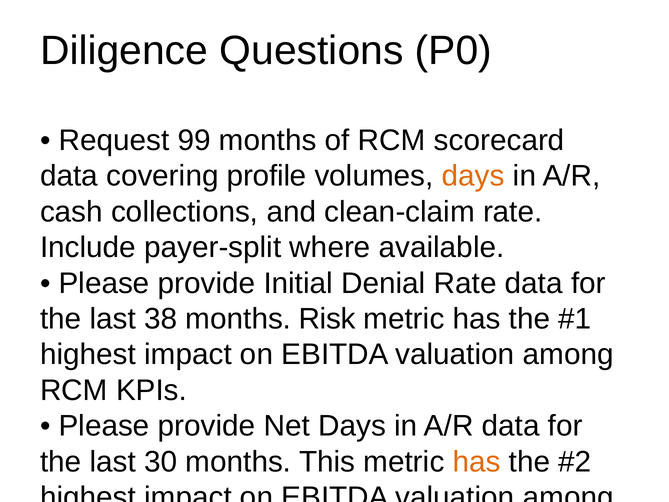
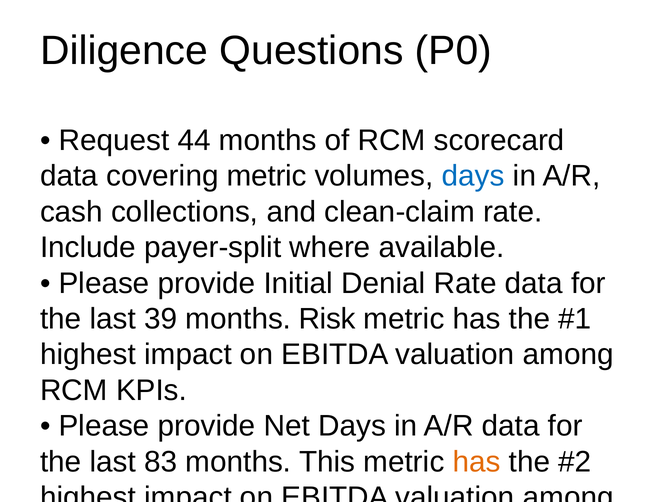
99: 99 -> 44
covering profile: profile -> metric
days at (473, 176) colour: orange -> blue
38: 38 -> 39
30: 30 -> 83
